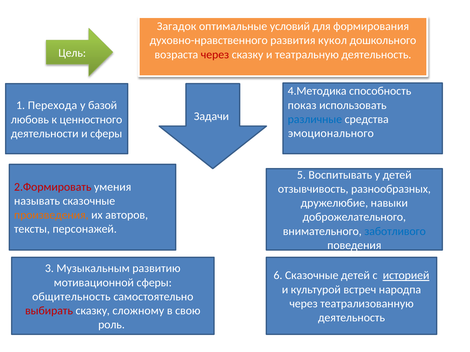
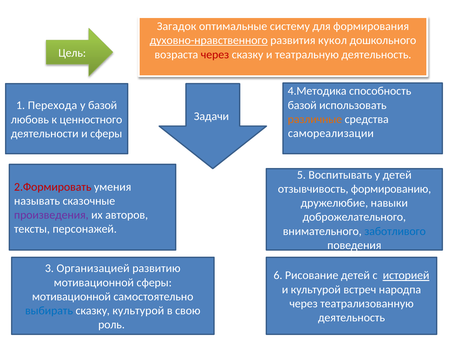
условий: условий -> систему
духовно-нравственного underline: none -> present
показ at (302, 105): показ -> базой
различные colour: blue -> orange
эмоционального: эмоционального -> самореализации
разнообразных: разнообразных -> формированию
произведения colour: orange -> purple
Музыкальным: Музыкальным -> Организацией
6 Сказочные: Сказочные -> Рисование
общительность at (71, 297): общительность -> мотивационной
выбирать colour: red -> blue
сказку сложному: сложному -> культурой
